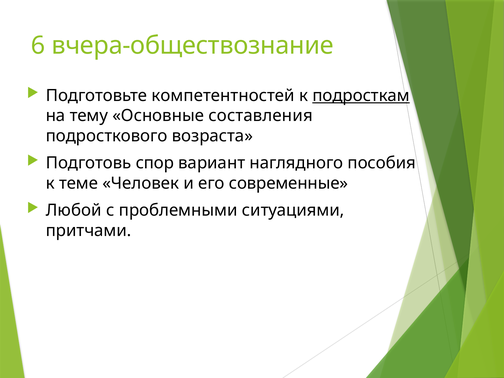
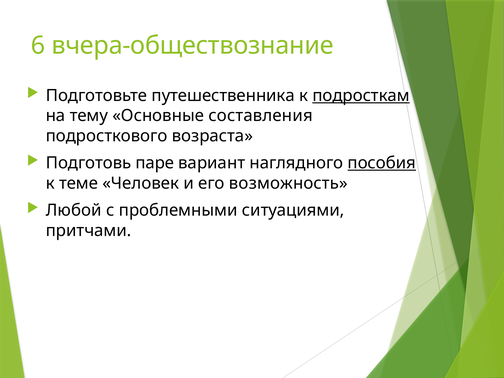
компетентностей: компетентностей -> путешественника
спор: спор -> паре
пособия underline: none -> present
современные: современные -> возможность
